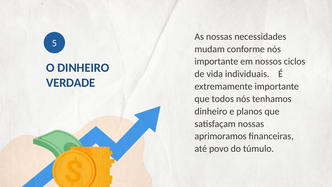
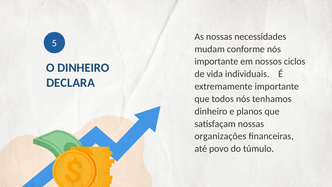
VERDADE: VERDADE -> DECLARA
aprimoramos: aprimoramos -> organizações
